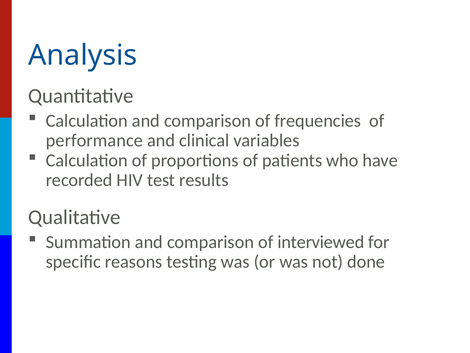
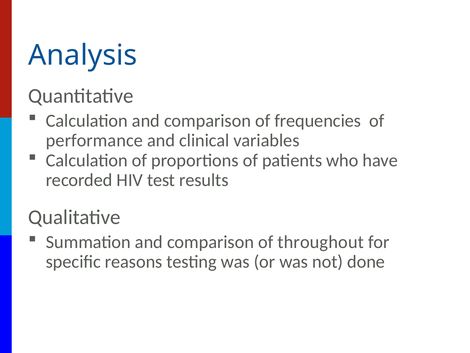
interviewed: interviewed -> throughout
